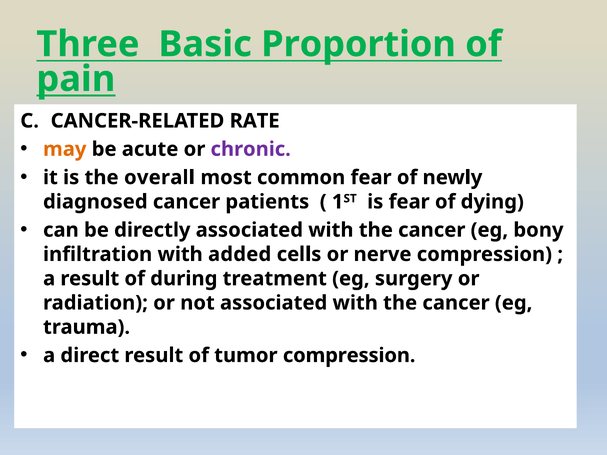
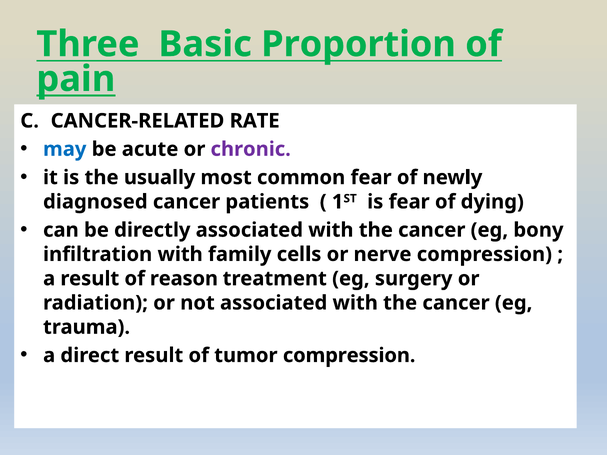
may colour: orange -> blue
overall: overall -> usually
added: added -> family
during: during -> reason
